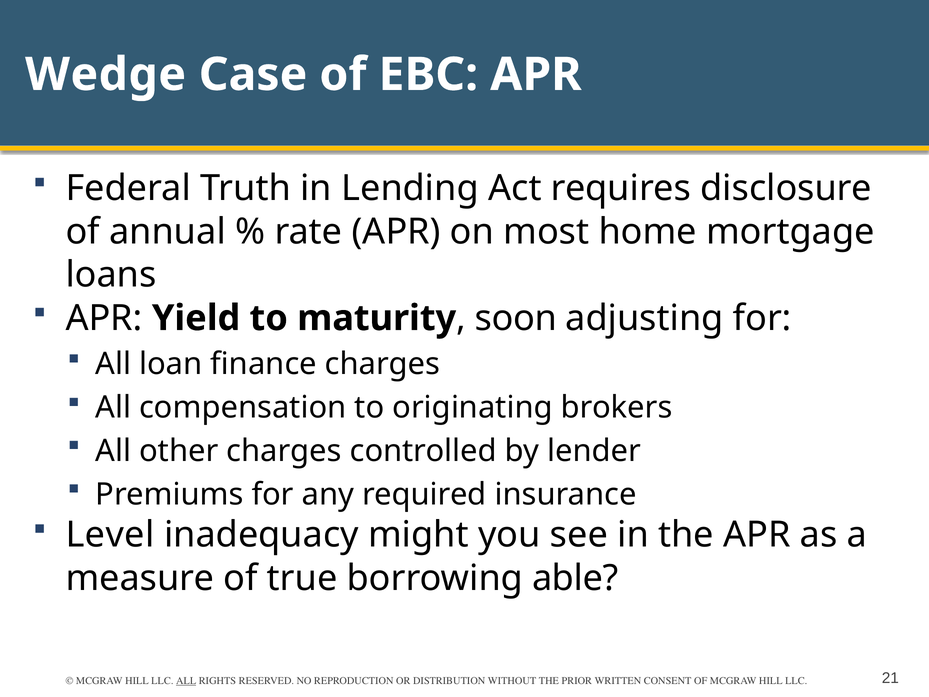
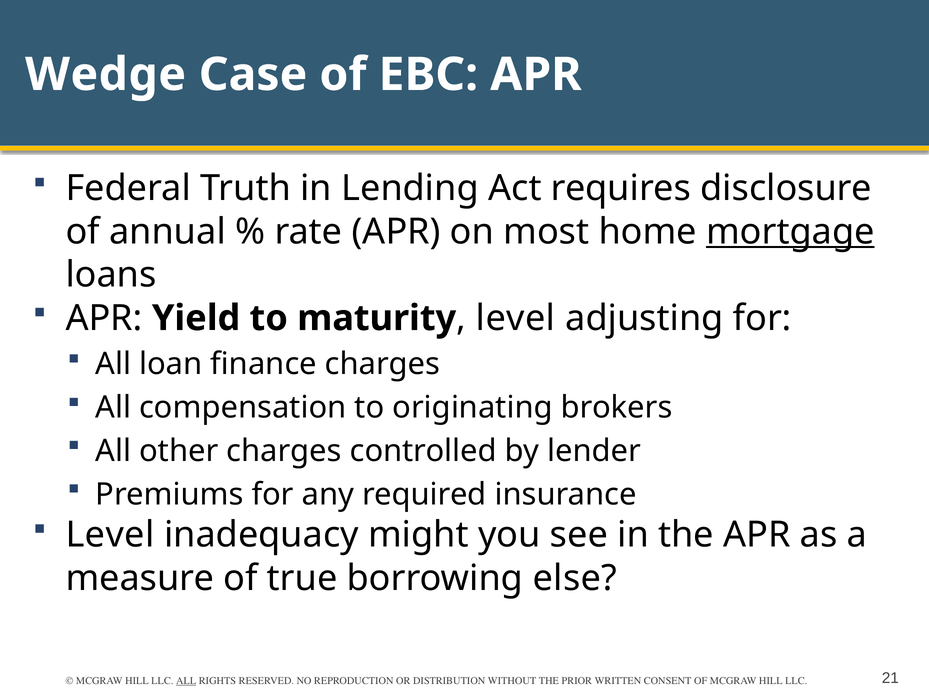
mortgage underline: none -> present
soon at (516, 318): soon -> level
able: able -> else
